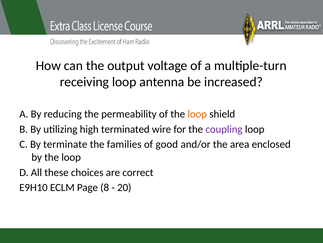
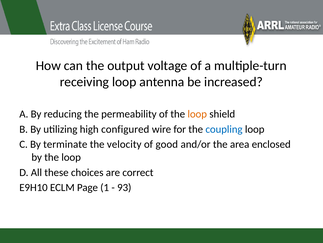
terminated: terminated -> configured
coupling colour: purple -> blue
families: families -> velocity
8: 8 -> 1
20: 20 -> 93
